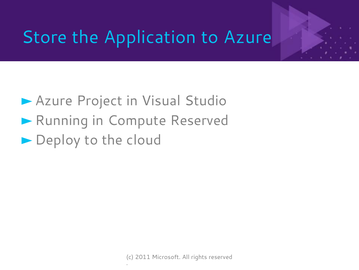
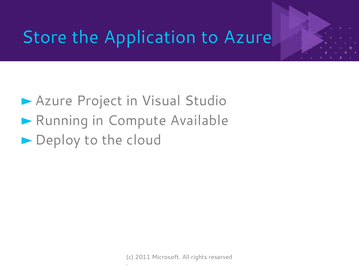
Compute Reserved: Reserved -> Available
